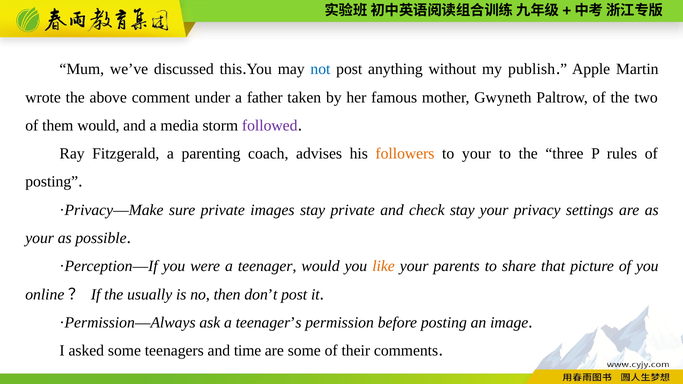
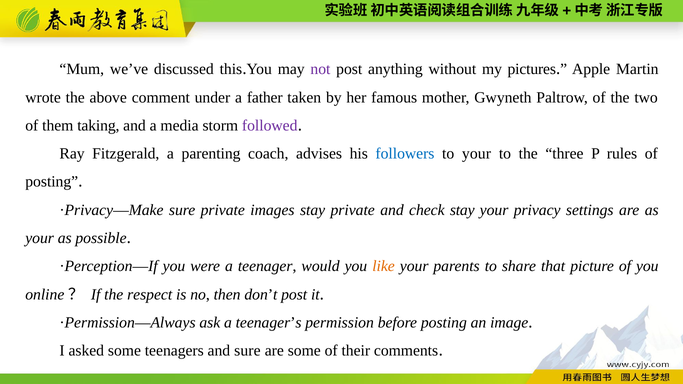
not colour: blue -> purple
publish: publish -> pictures
them would: would -> taking
followers colour: orange -> blue
usually: usually -> respect
and time: time -> sure
